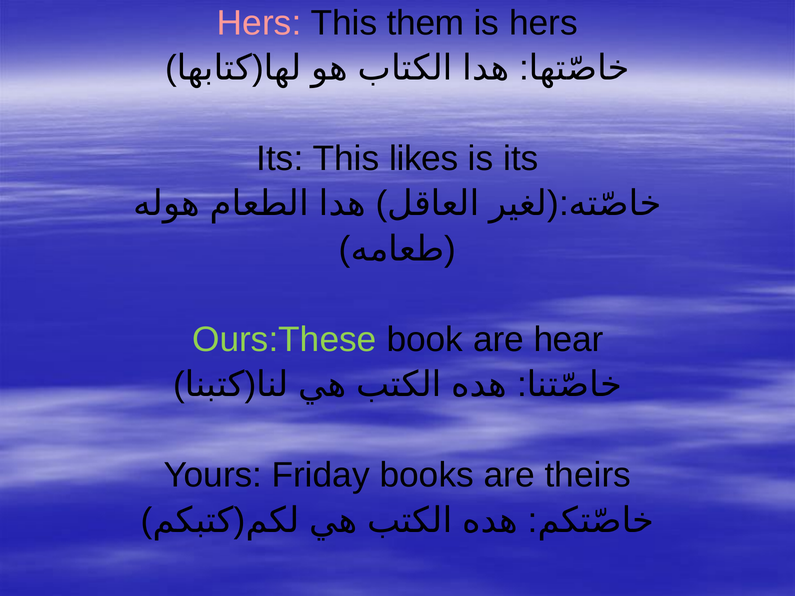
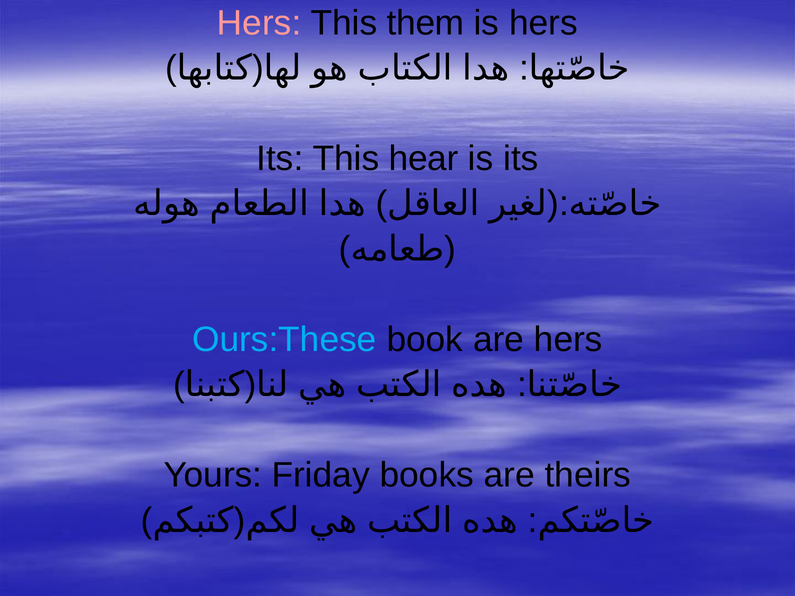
likes: likes -> hear
Ours:These colour: light green -> light blue
are hear: hear -> hers
